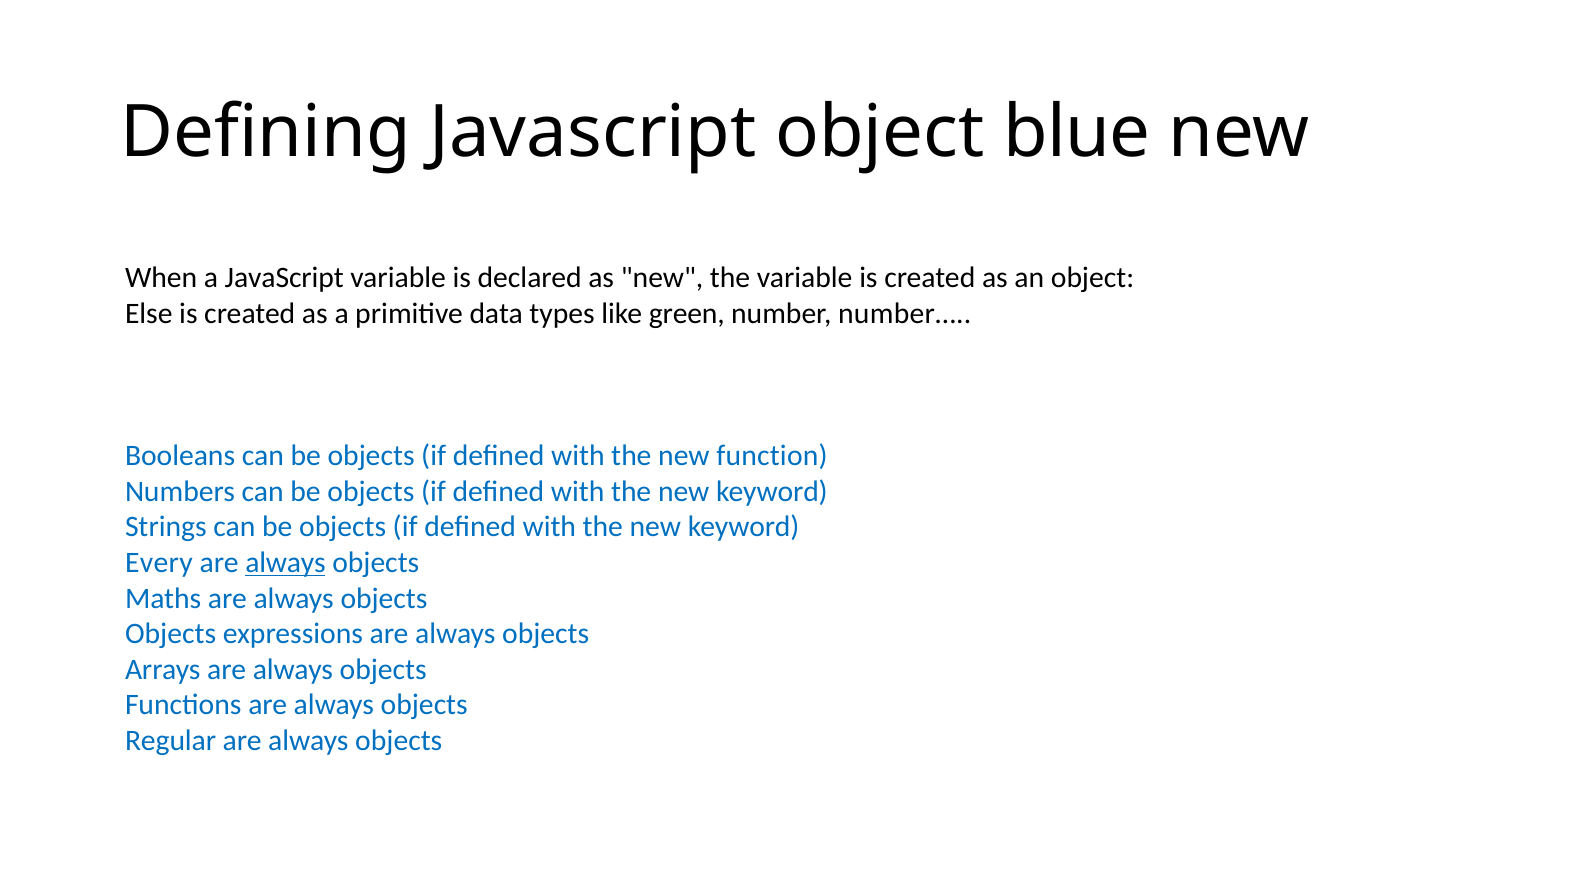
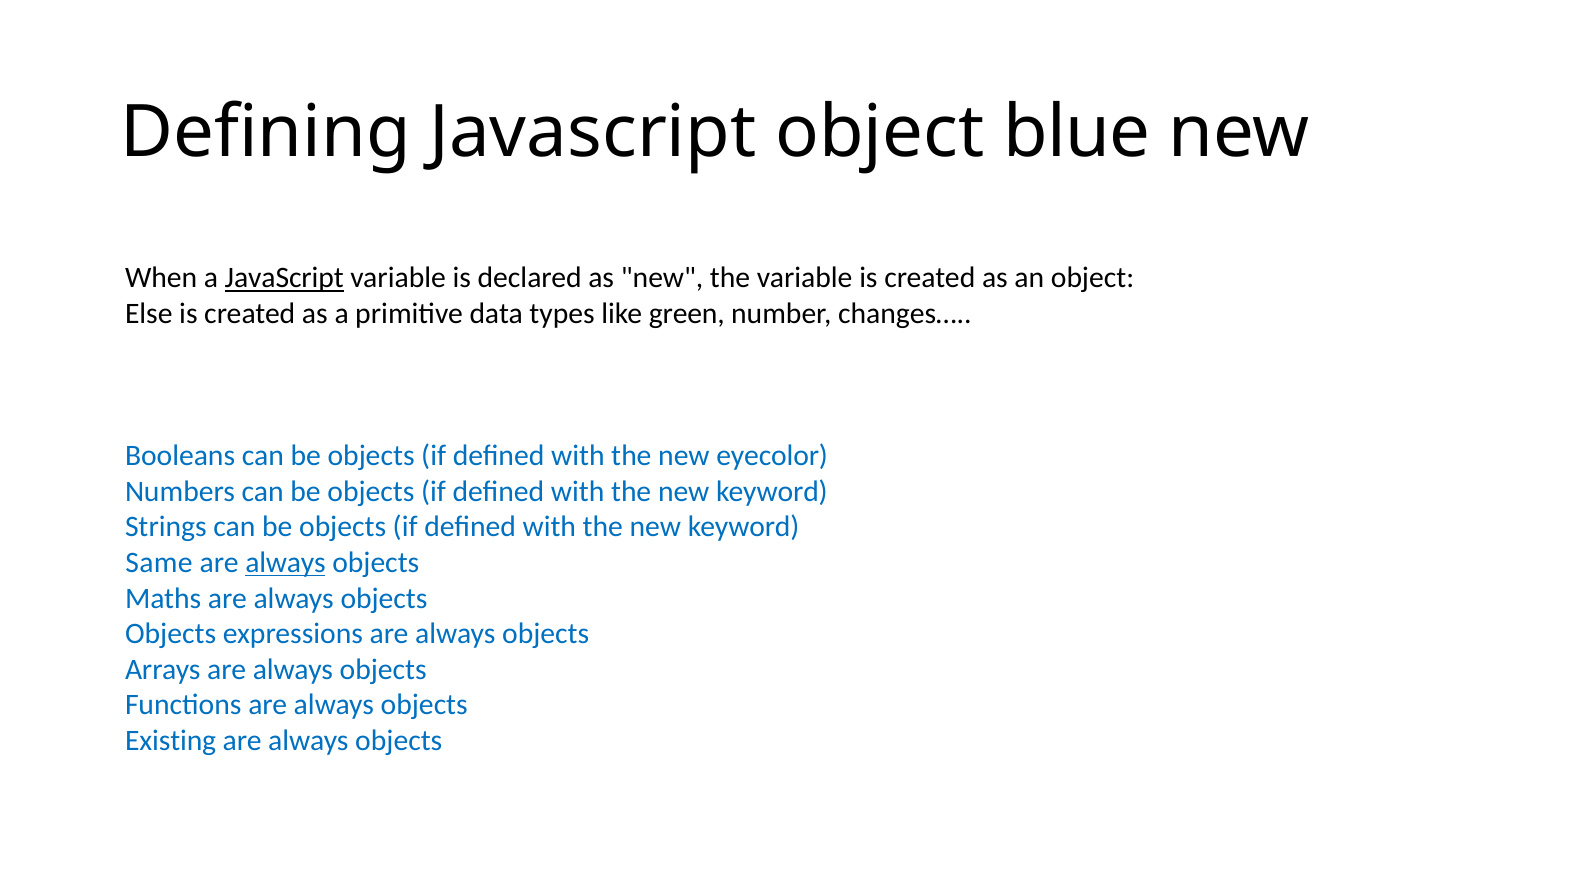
JavaScript at (284, 278) underline: none -> present
number…: number… -> changes…
function: function -> eyecolor
Every: Every -> Same
Regular: Regular -> Existing
